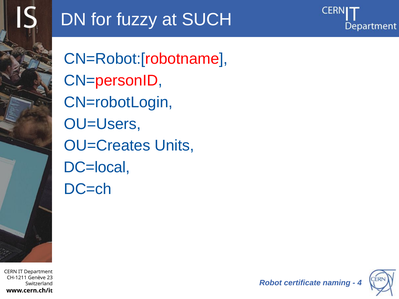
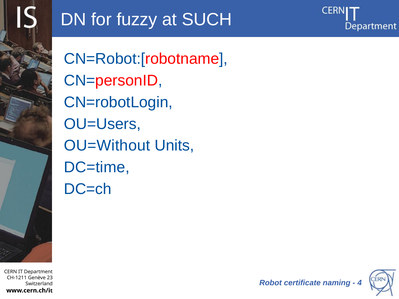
OU=Creates: OU=Creates -> OU=Without
DC=local: DC=local -> DC=time
